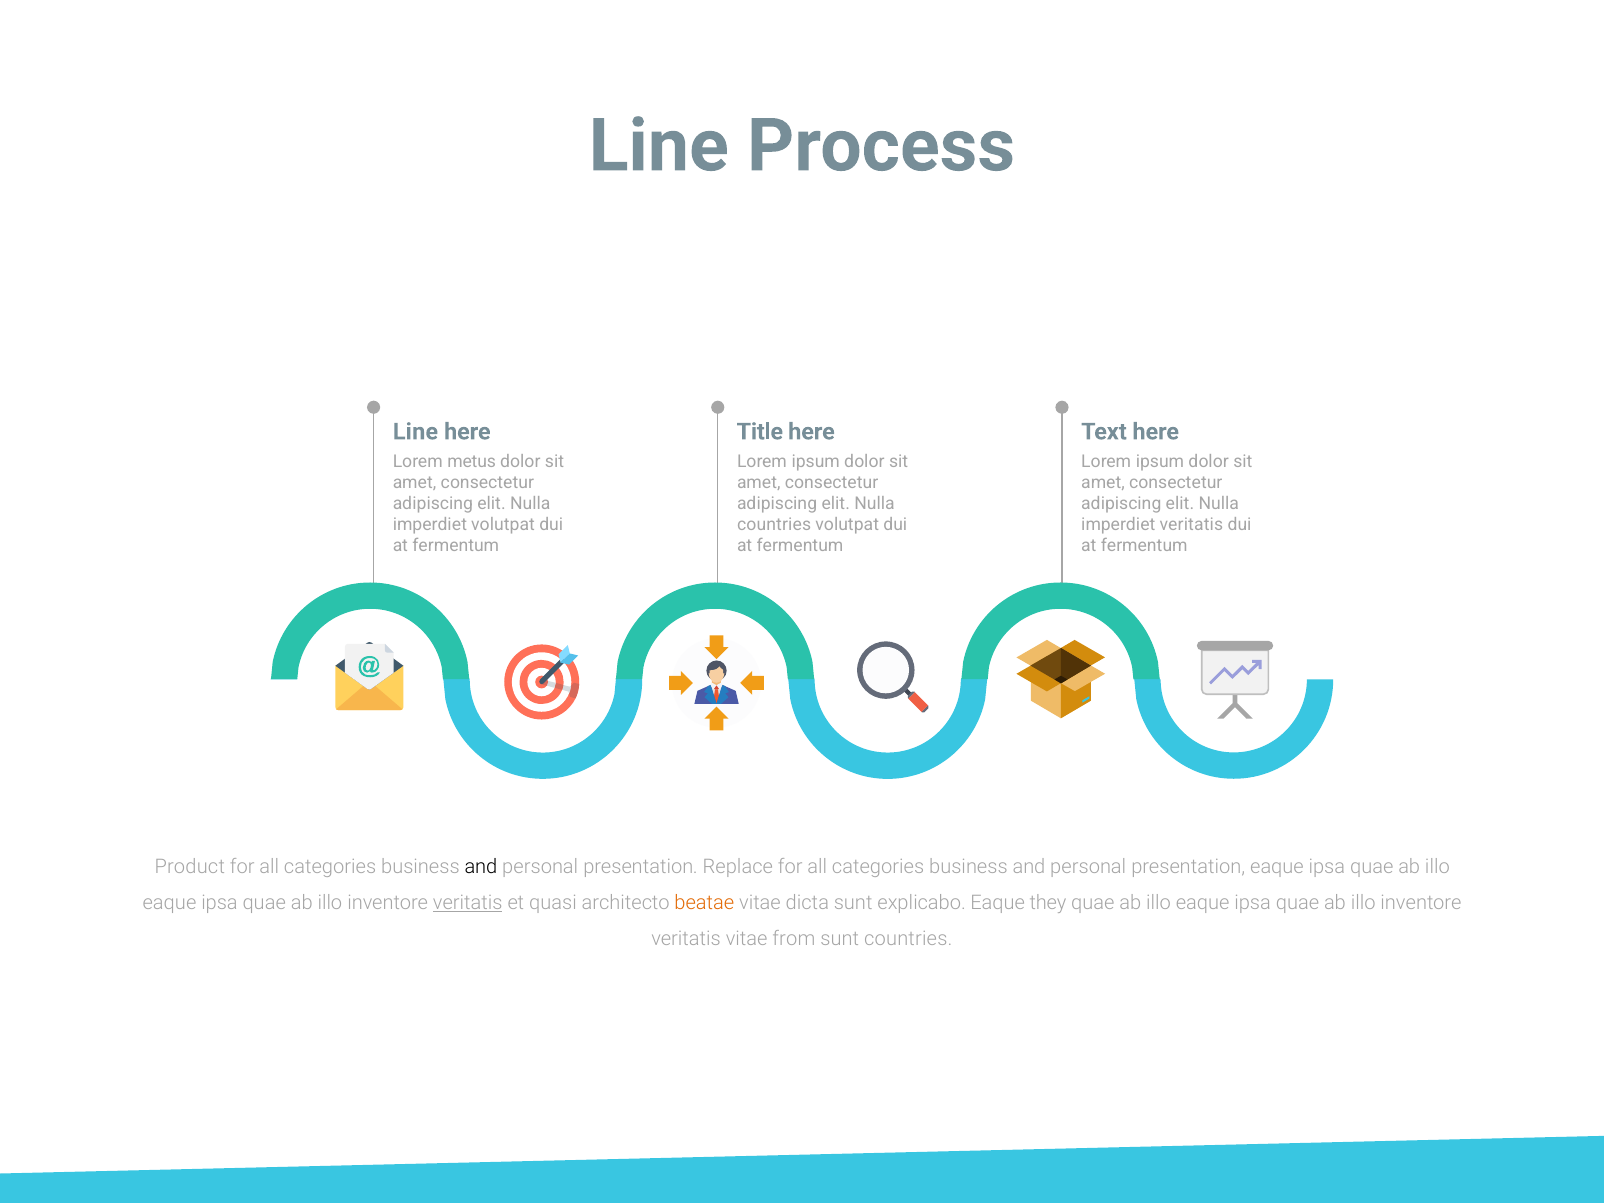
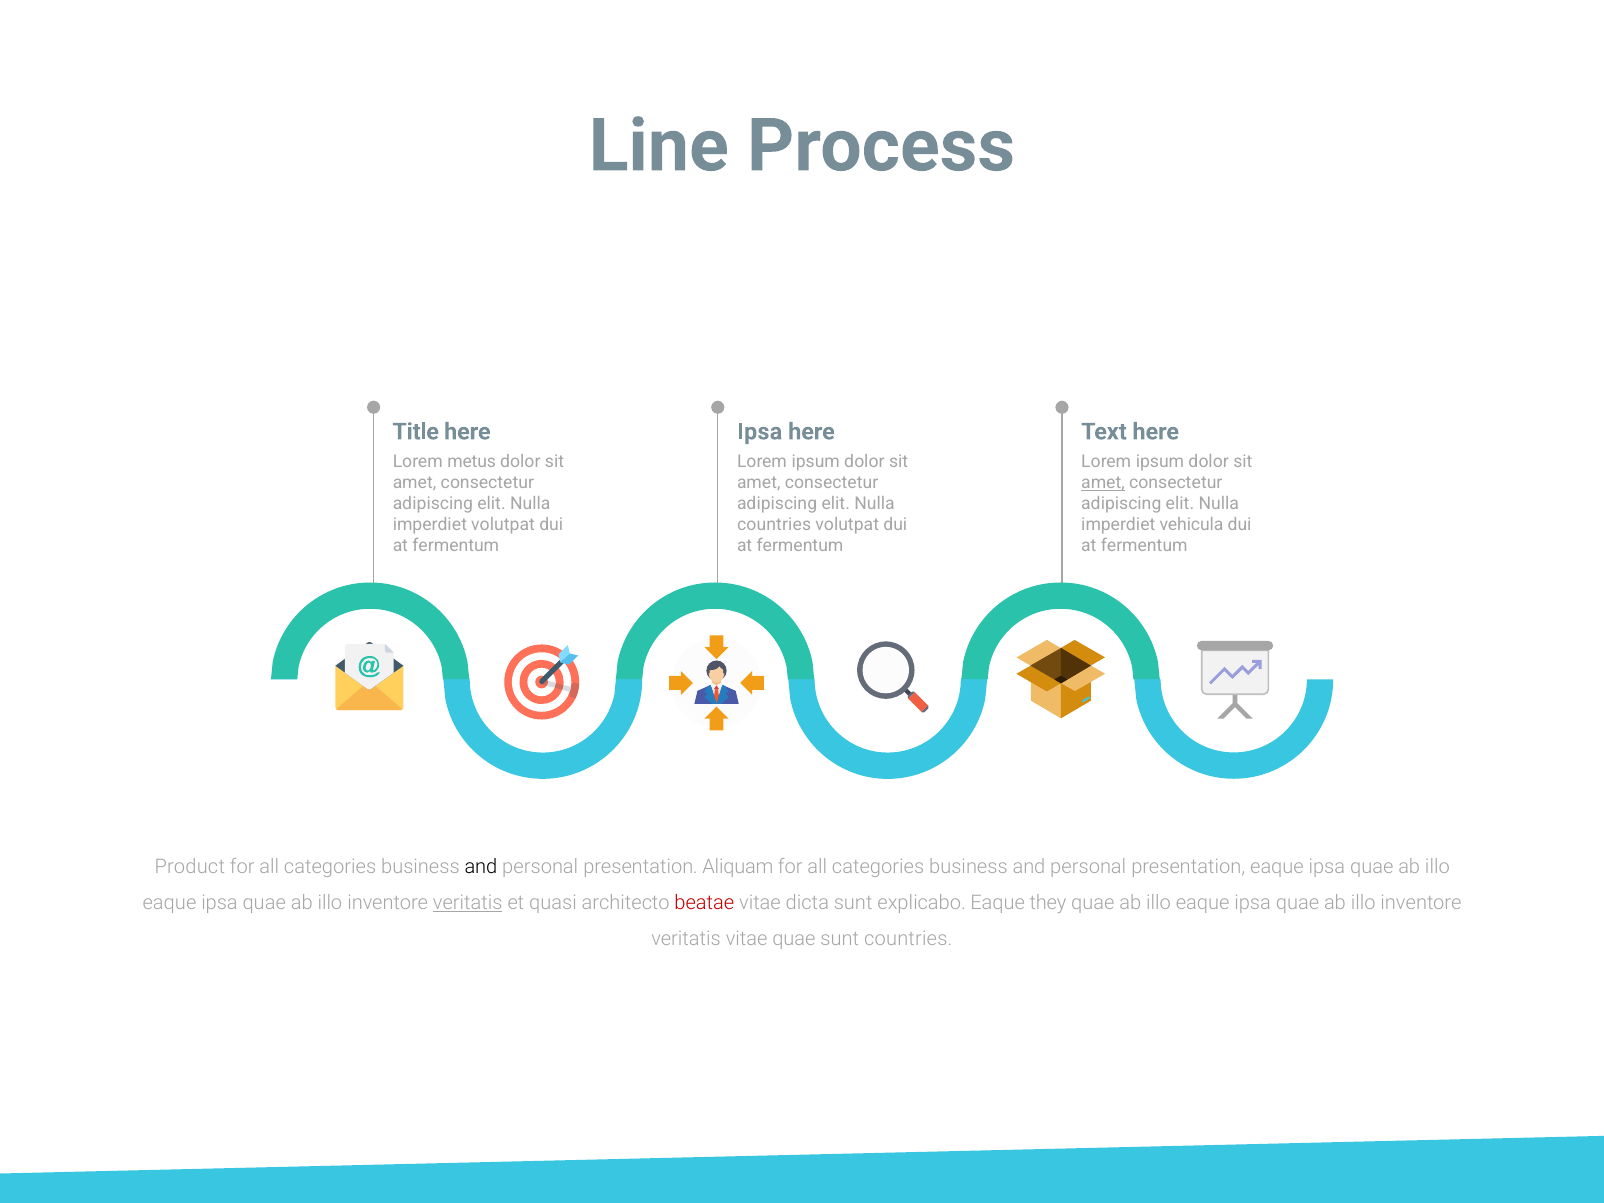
Line at (415, 432): Line -> Title
Title at (760, 432): Title -> Ipsa
amet at (1103, 483) underline: none -> present
imperdiet veritatis: veritatis -> vehicula
Replace: Replace -> Aliquam
beatae colour: orange -> red
vitae from: from -> quae
